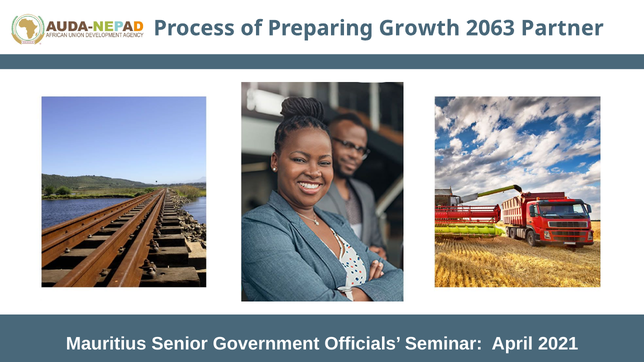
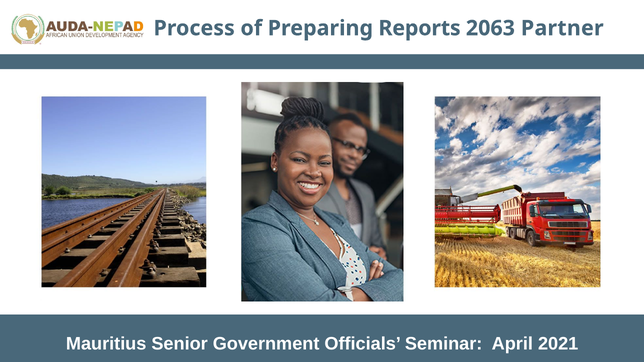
Growth: Growth -> Reports
